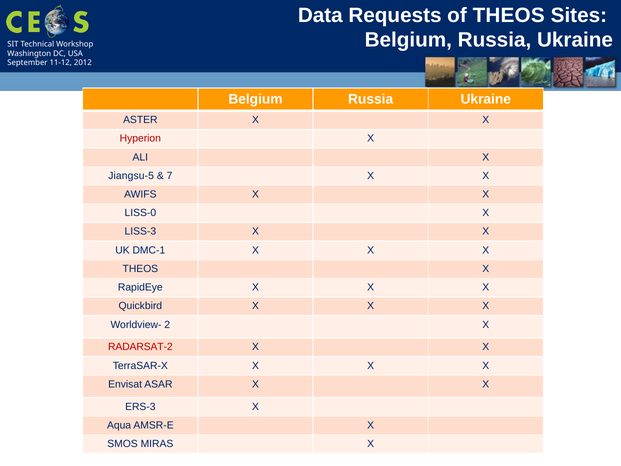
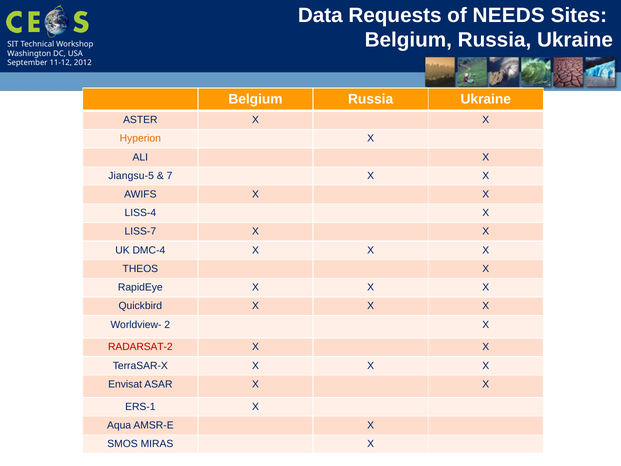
of THEOS: THEOS -> NEEDS
Hyperion colour: red -> orange
LISS-0: LISS-0 -> LISS-4
LISS-3: LISS-3 -> LISS-7
DMC-1: DMC-1 -> DMC-4
ERS-3: ERS-3 -> ERS-1
